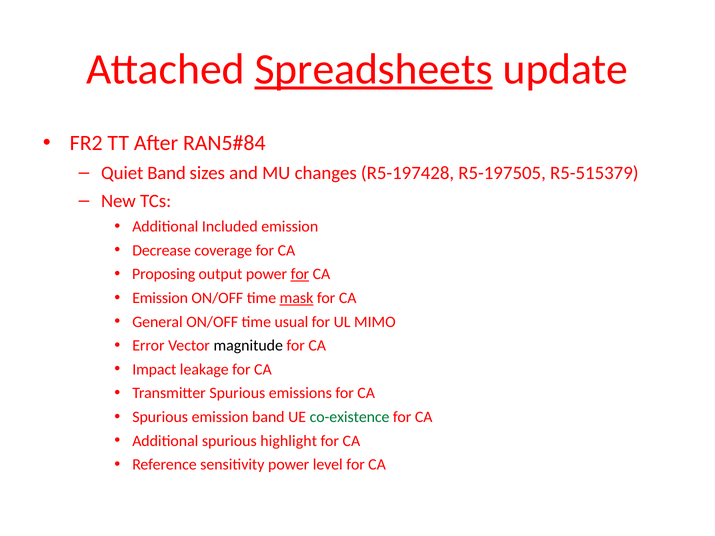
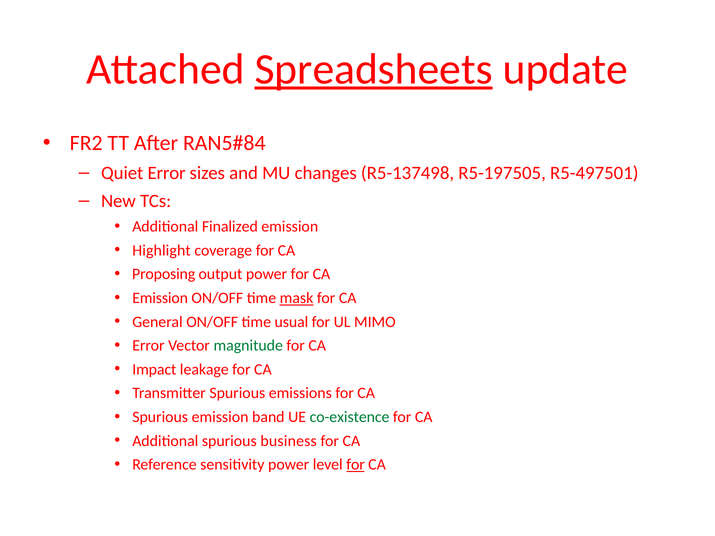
Quiet Band: Band -> Error
R5-197428: R5-197428 -> R5-137498
R5-515379: R5-515379 -> R5-497501
Included: Included -> Finalized
Decrease: Decrease -> Highlight
for at (300, 274) underline: present -> none
magnitude colour: black -> green
highlight: highlight -> business
for at (356, 465) underline: none -> present
